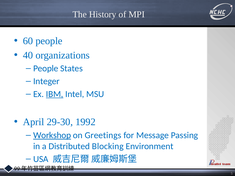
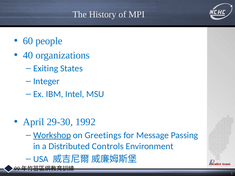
People at (46, 69): People -> Exiting
IBM underline: present -> none
Blocking: Blocking -> Controls
